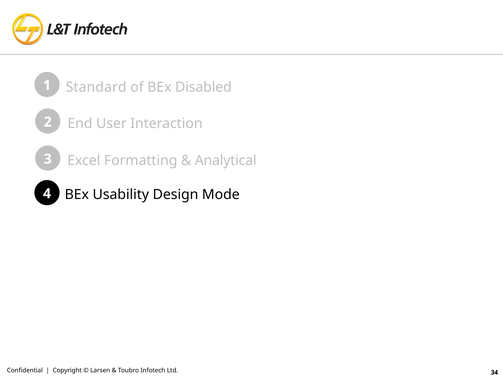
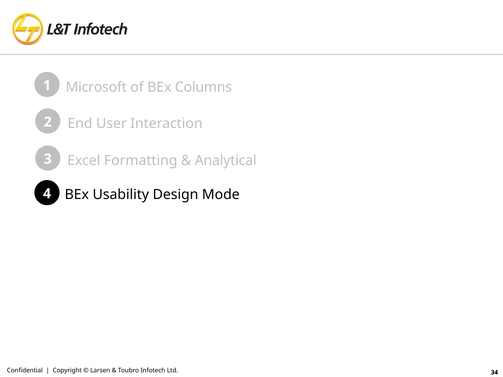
Standard: Standard -> Microsoft
Disabled: Disabled -> Columns
